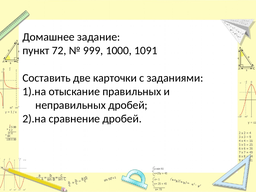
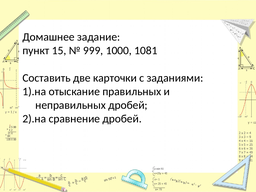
72: 72 -> 15
1091: 1091 -> 1081
